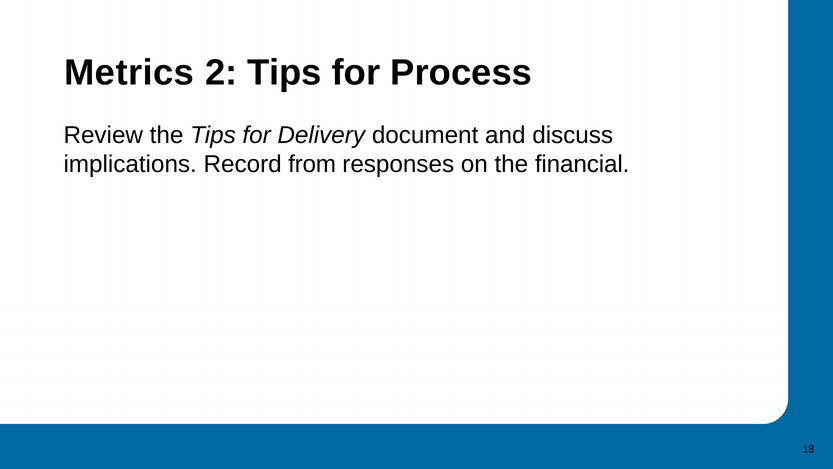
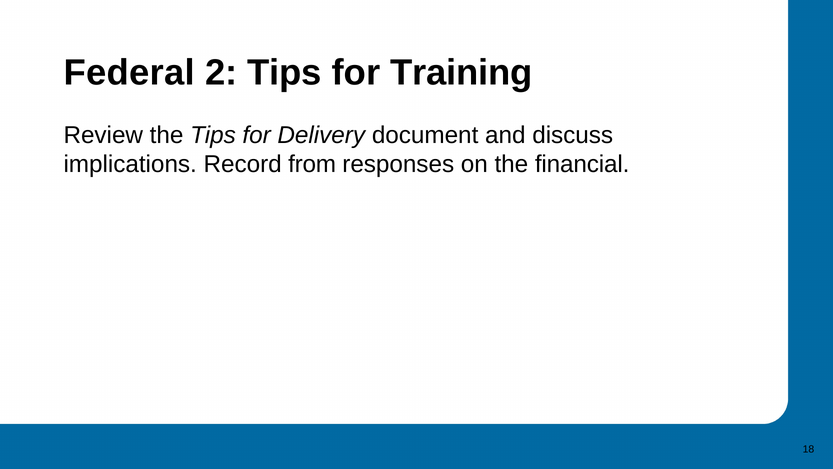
Metrics: Metrics -> Federal
Process: Process -> Training
